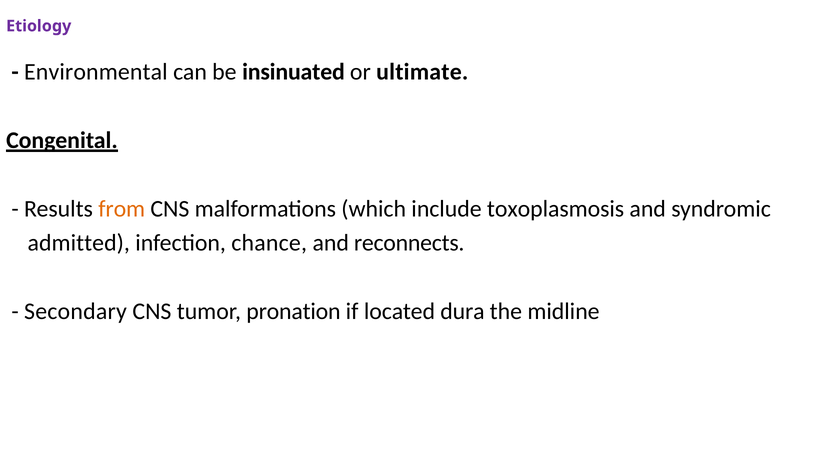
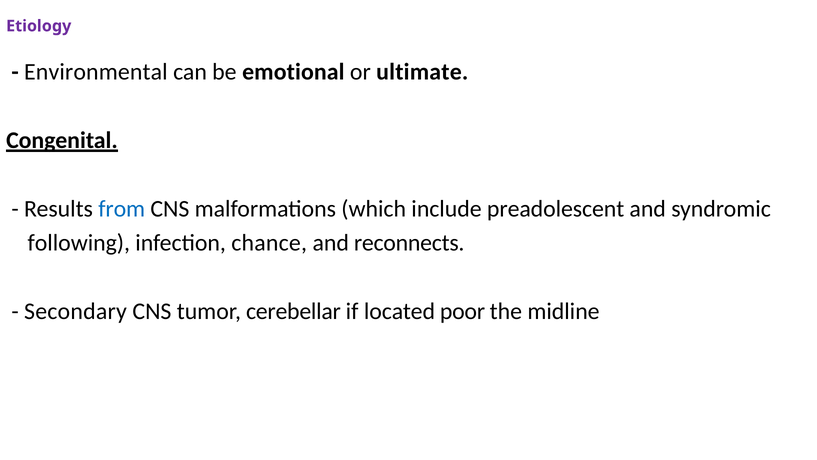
insinuated: insinuated -> emotional
from colour: orange -> blue
toxoplasmosis: toxoplasmosis -> preadolescent
admitted: admitted -> following
pronation: pronation -> cerebellar
dura: dura -> poor
